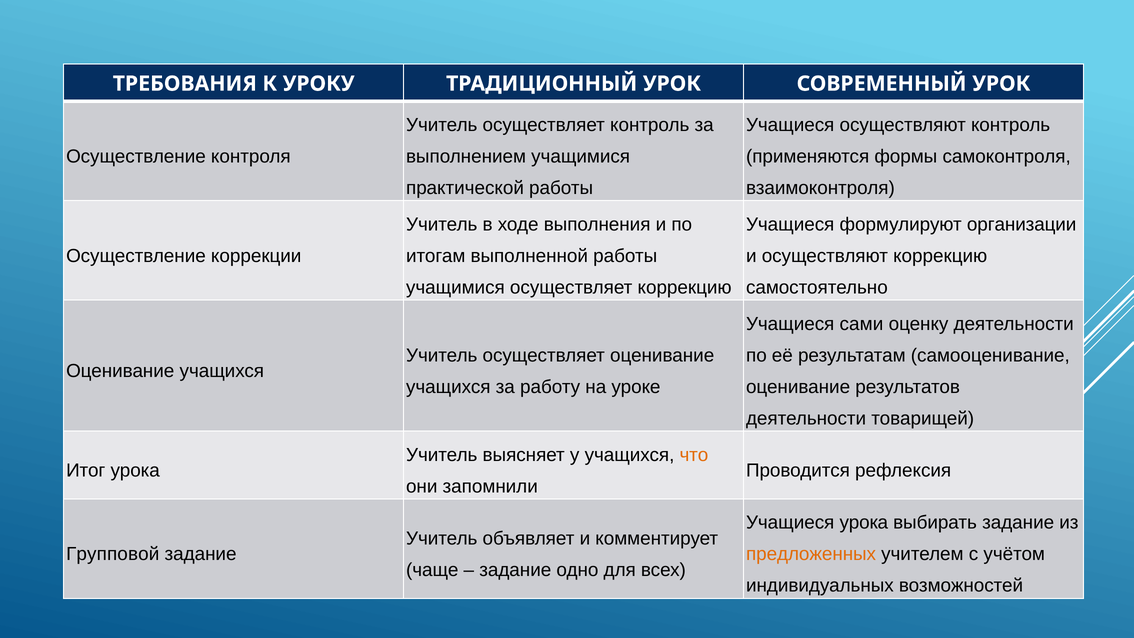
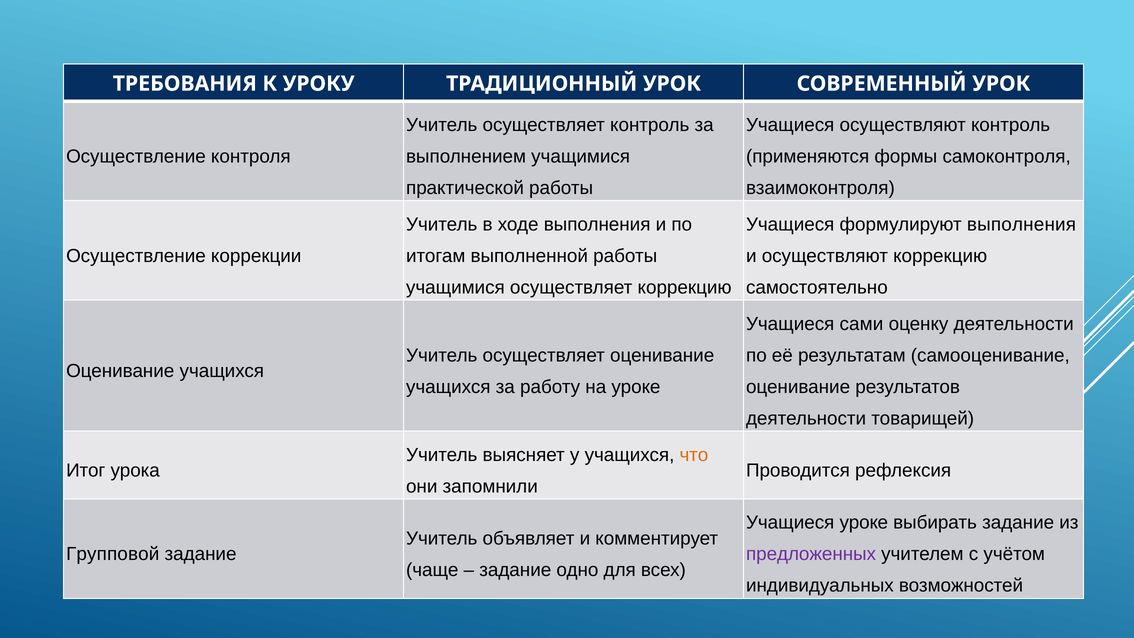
формулируют организации: организации -> выполнения
Учащиеся урока: урока -> уроке
предложенных colour: orange -> purple
